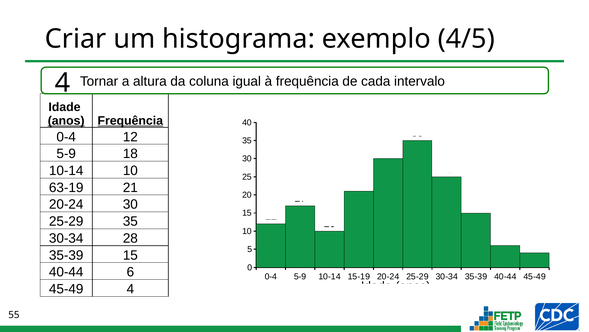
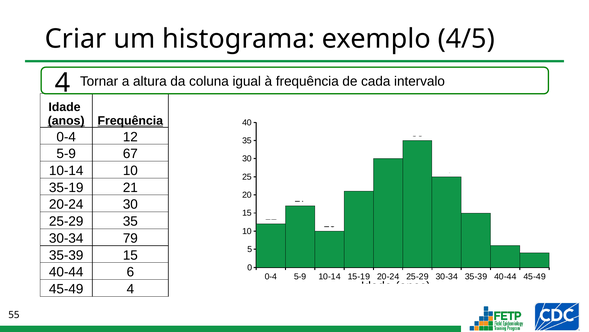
18: 18 -> 67
63-19: 63-19 -> 35-19
28: 28 -> 79
